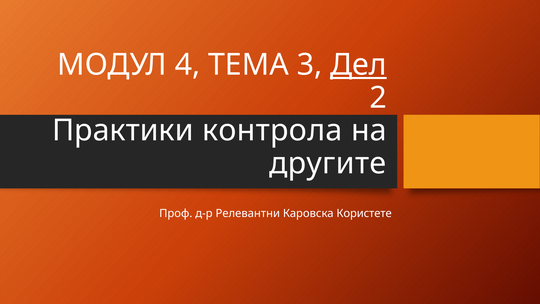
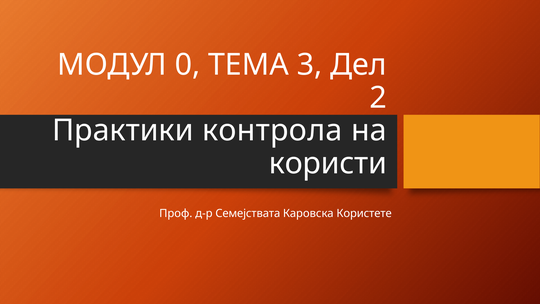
4: 4 -> 0
Дел underline: present -> none
другите: другите -> користи
Релевантни: Релевантни -> Семејствата
